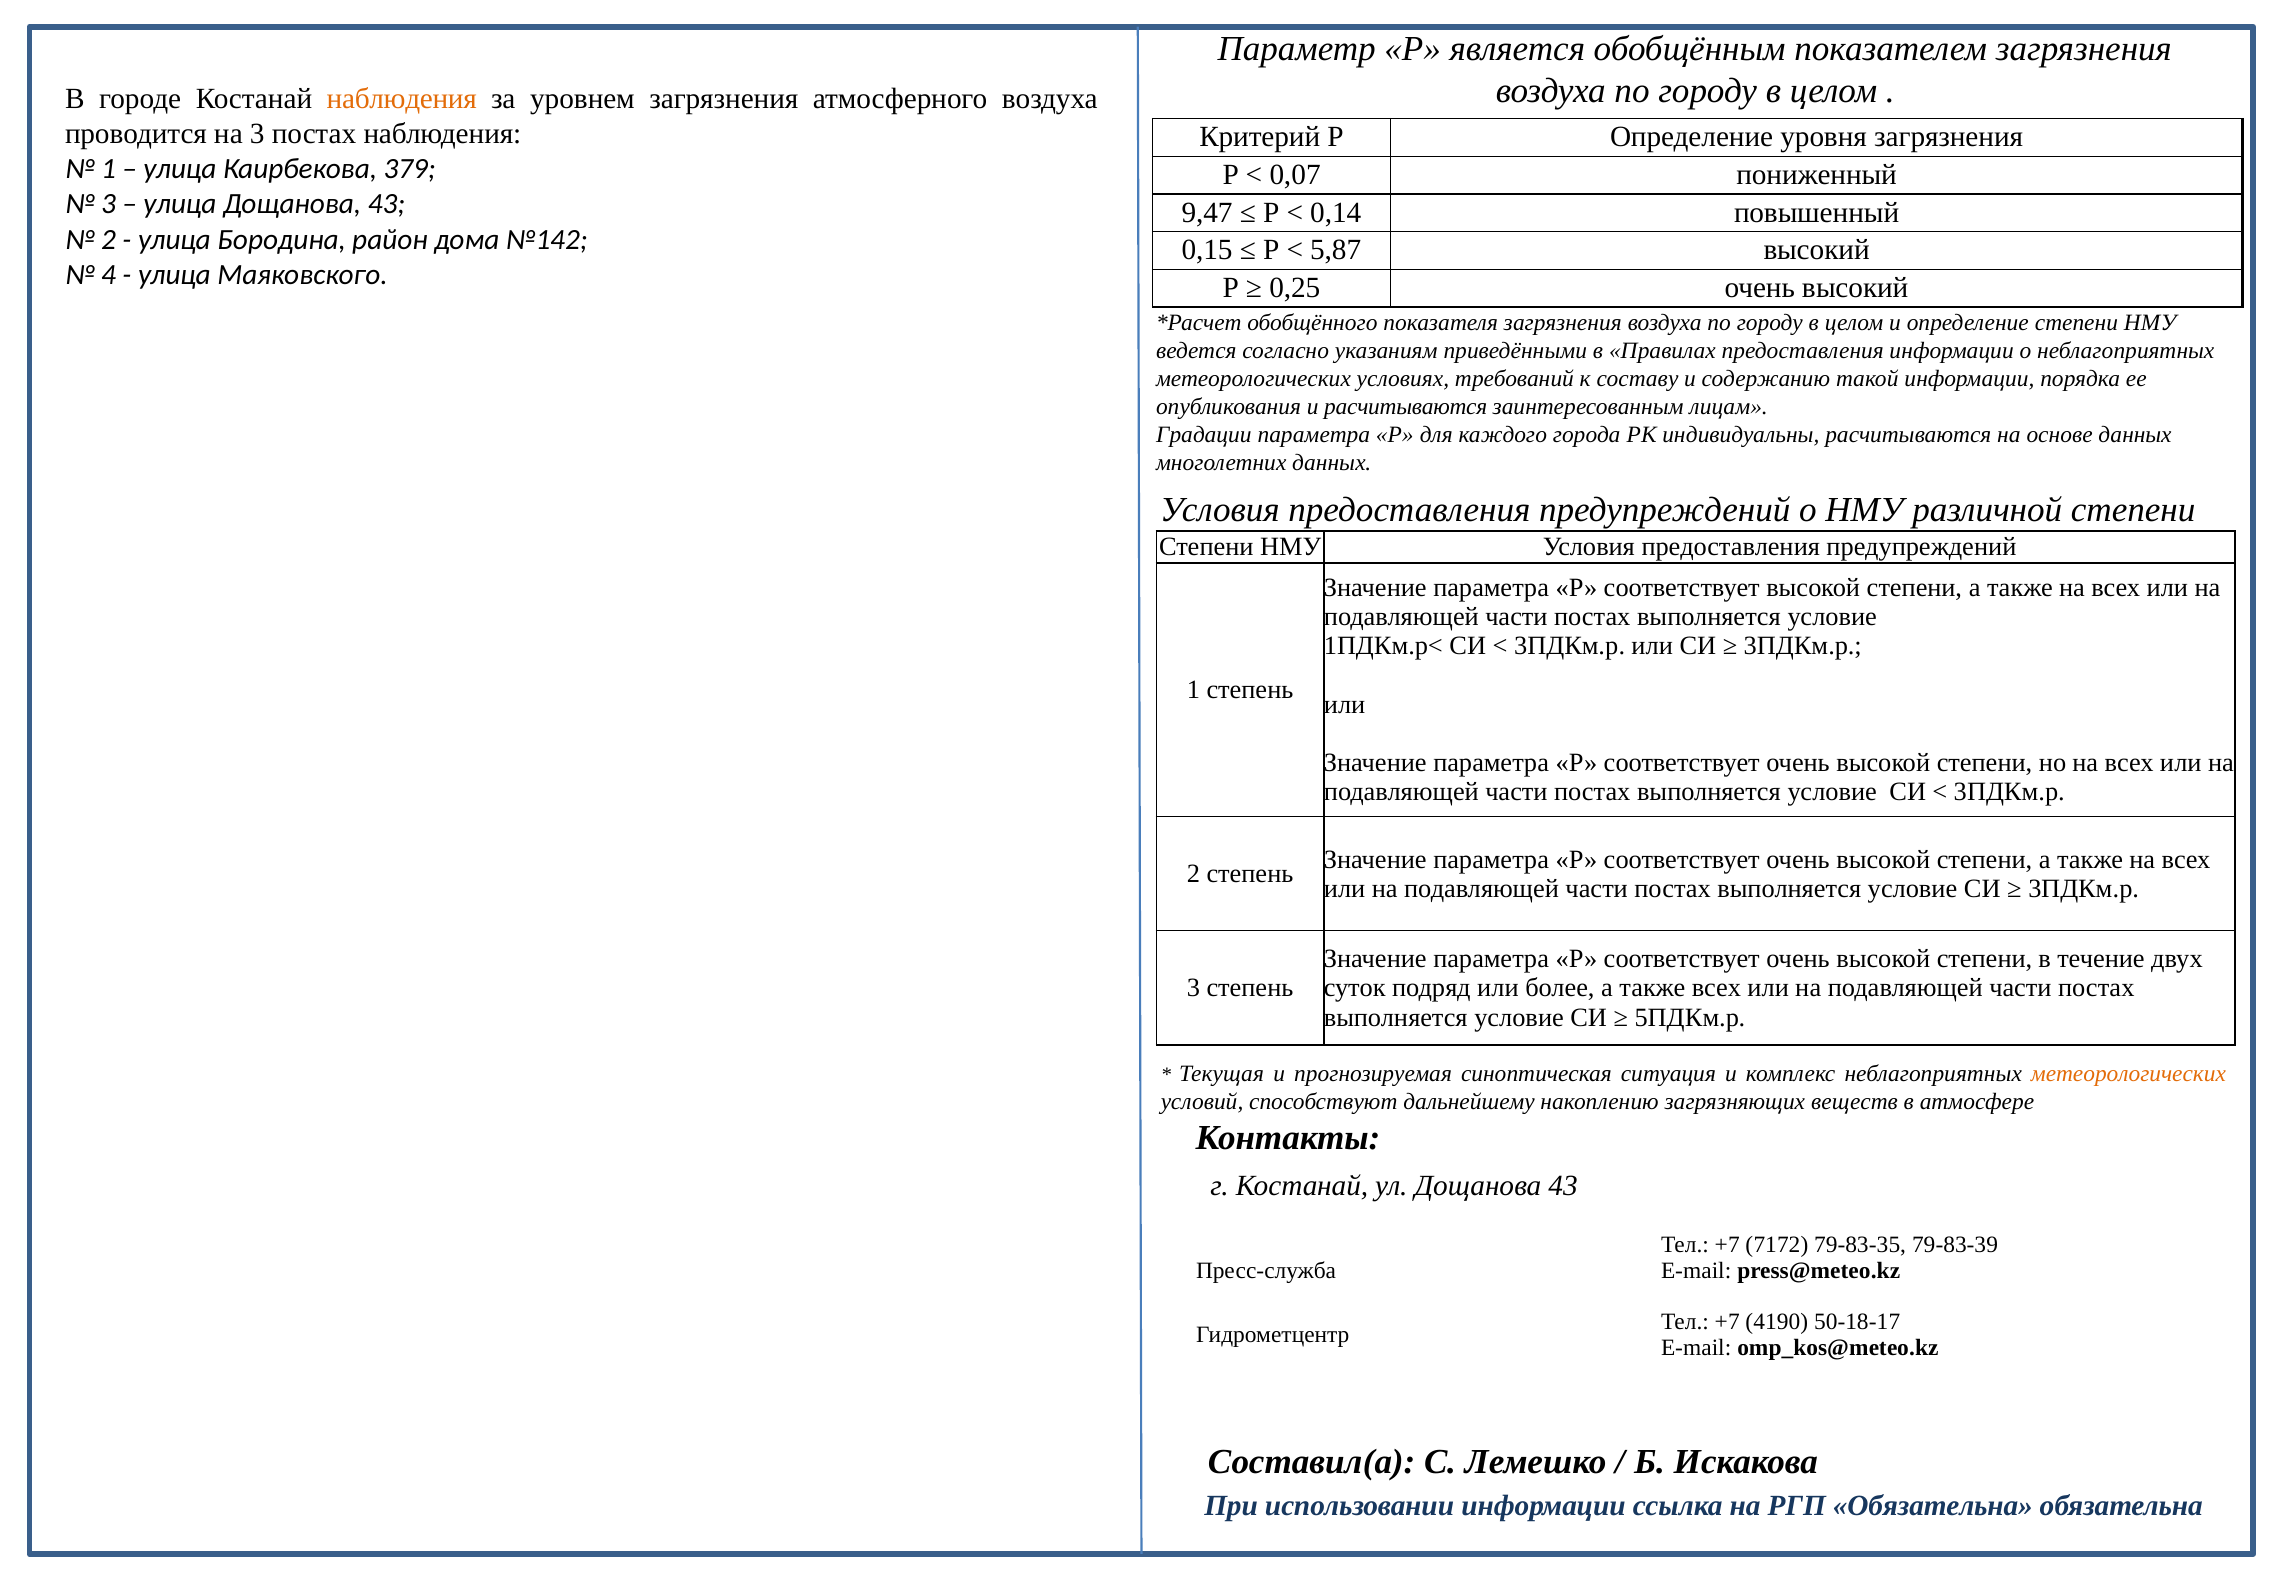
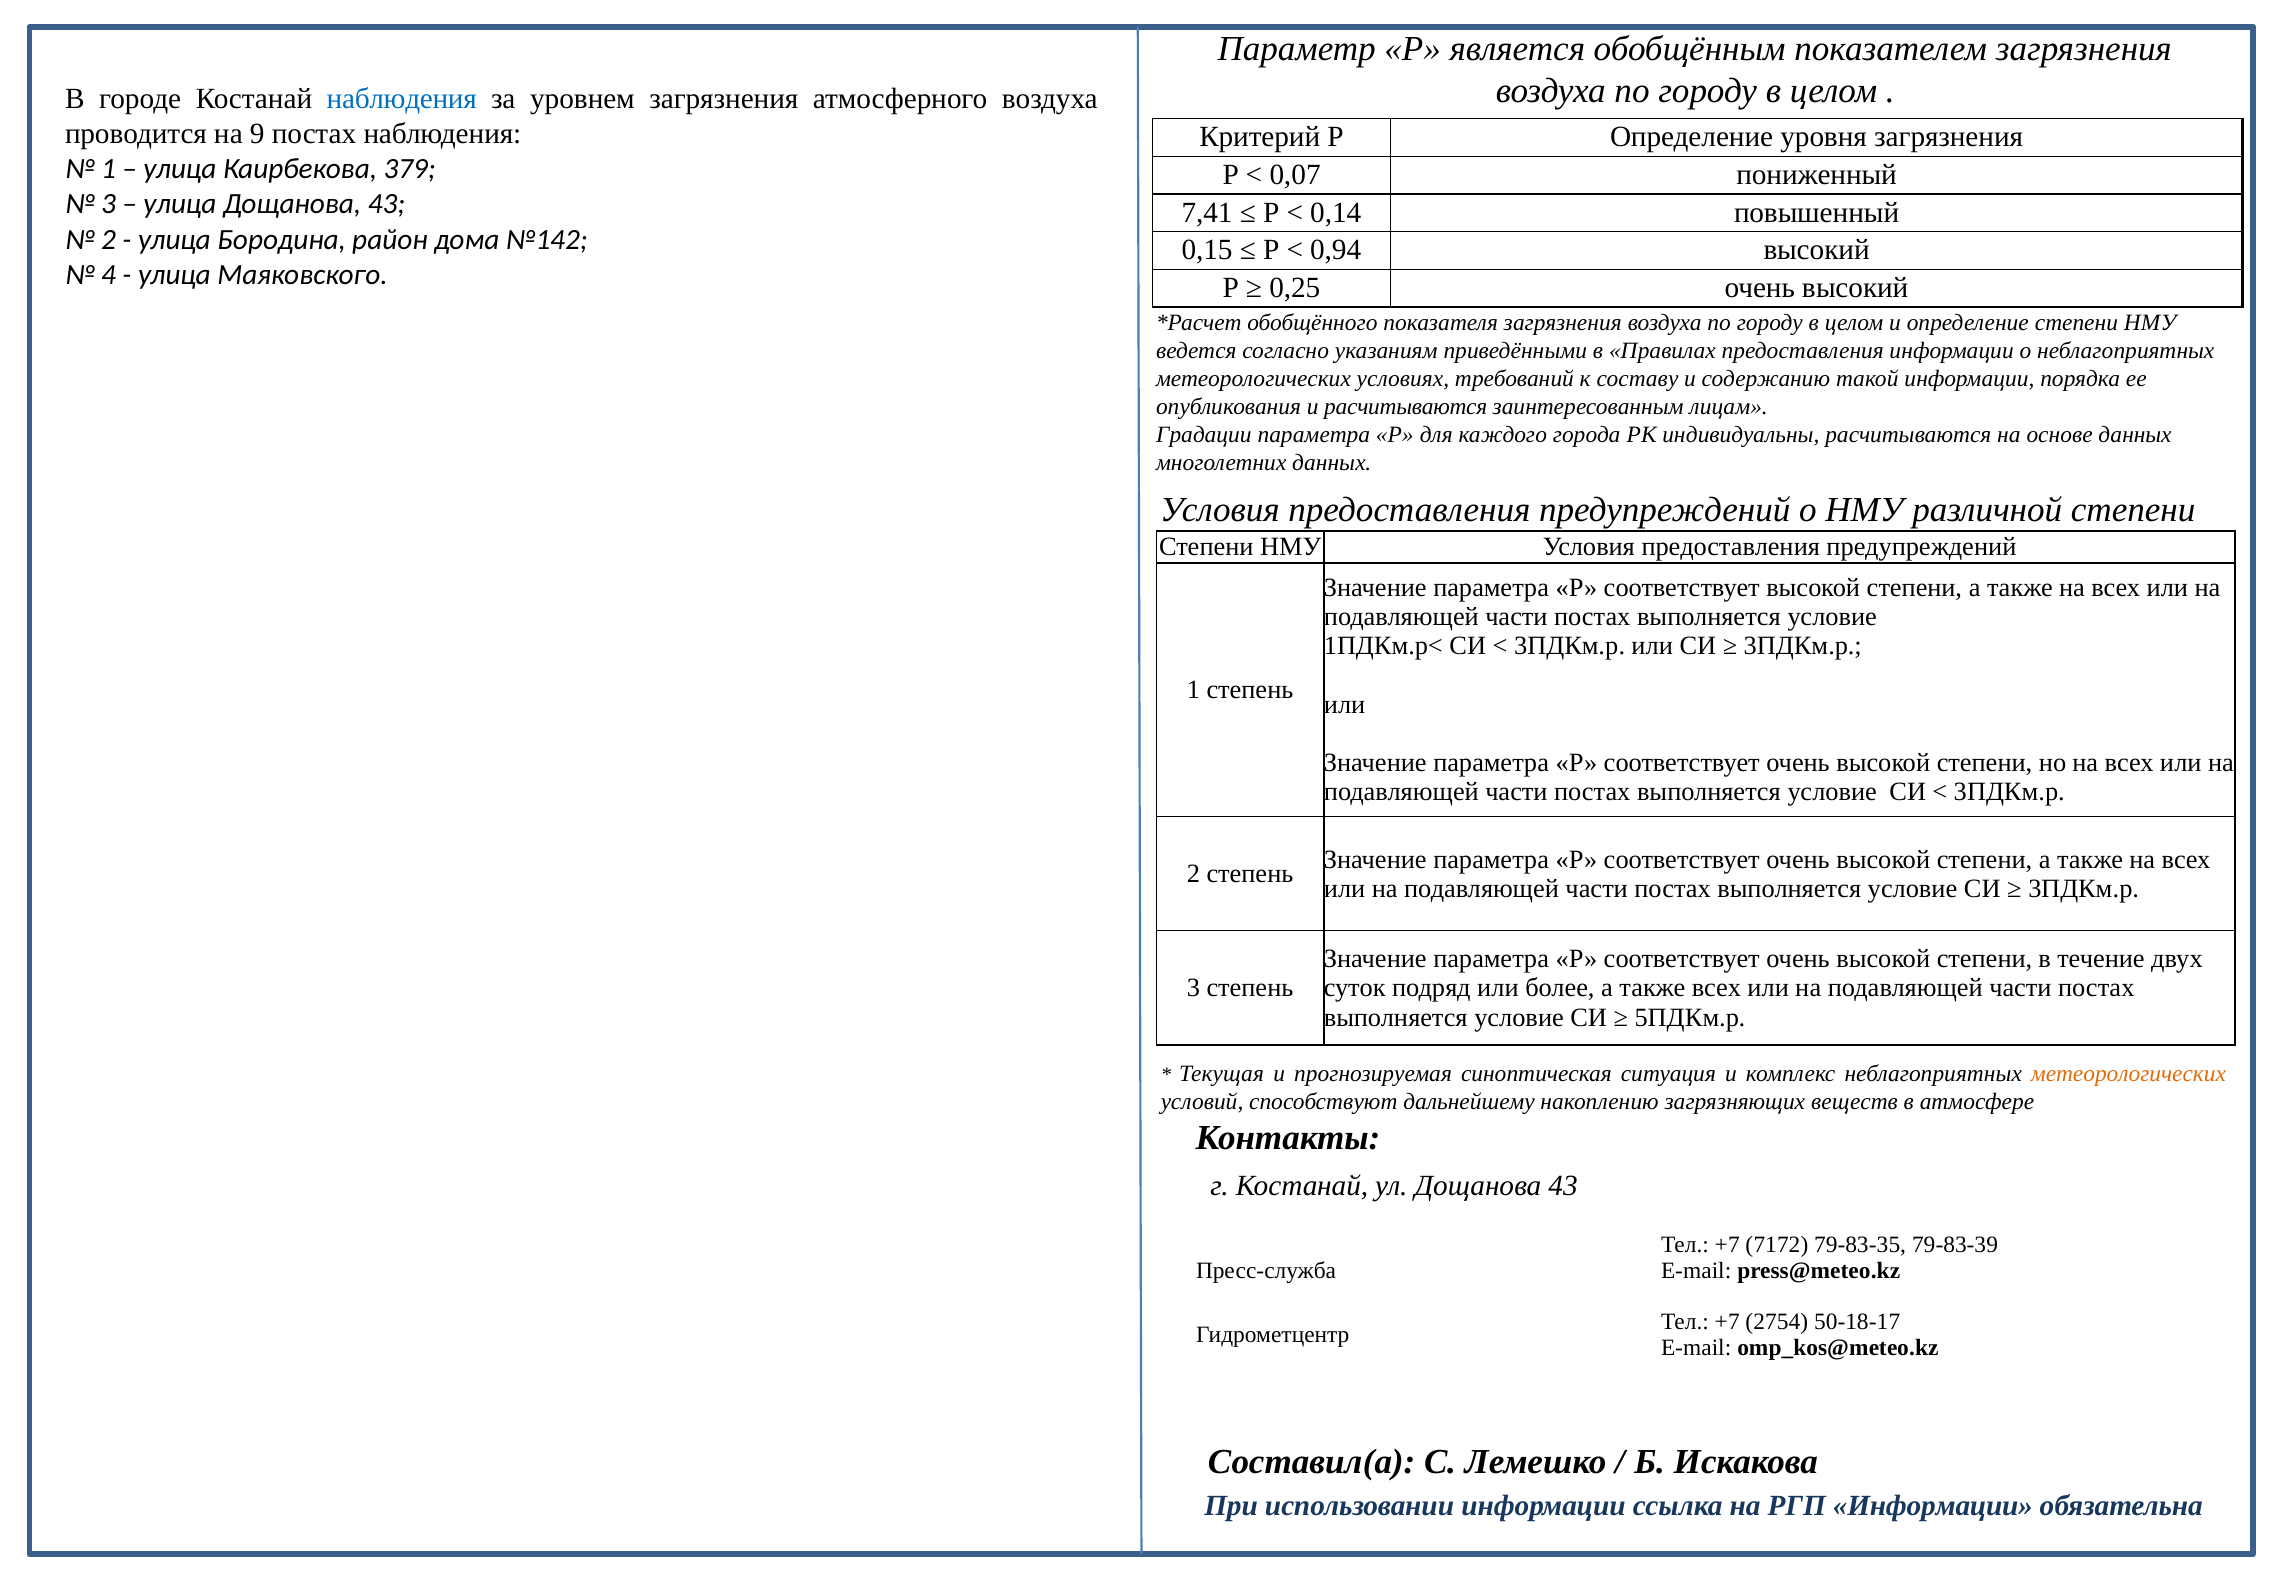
наблюдения at (402, 99) colour: orange -> blue
на 3: 3 -> 9
9,47: 9,47 -> 7,41
5,87: 5,87 -> 0,94
4190: 4190 -> 2754
РГП Обязательна: Обязательна -> Информации
